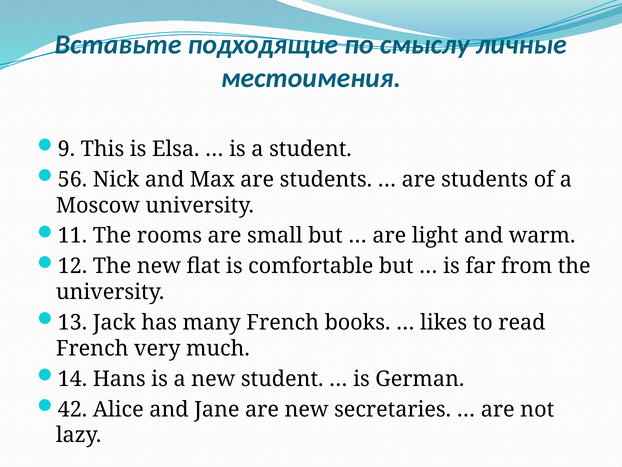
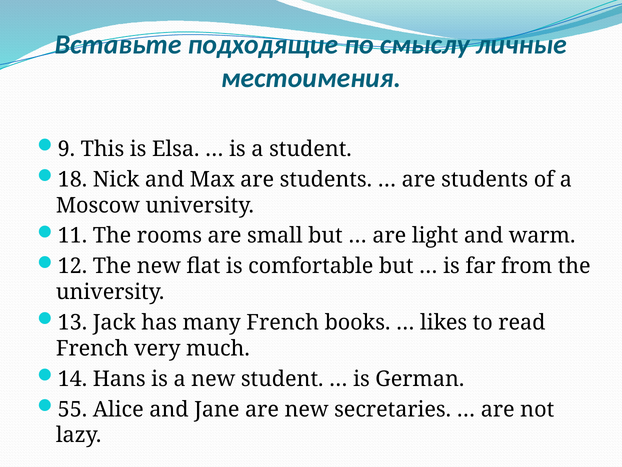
56: 56 -> 18
42: 42 -> 55
